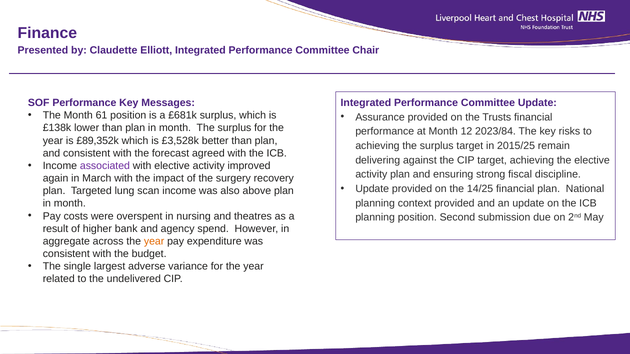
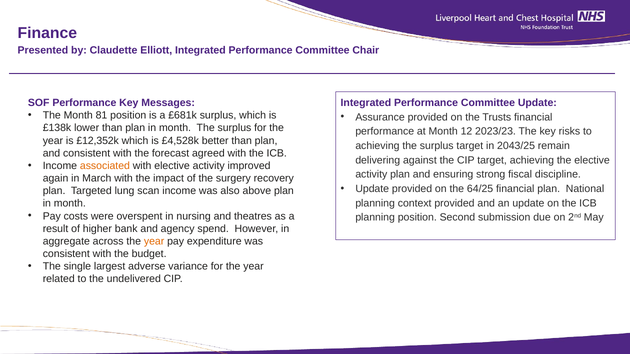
61: 61 -> 81
2023/84: 2023/84 -> 2023/23
£89,352k: £89,352k -> £12,352k
£3,528k: £3,528k -> £4,528k
2015/25: 2015/25 -> 2043/25
associated colour: purple -> orange
14/25: 14/25 -> 64/25
